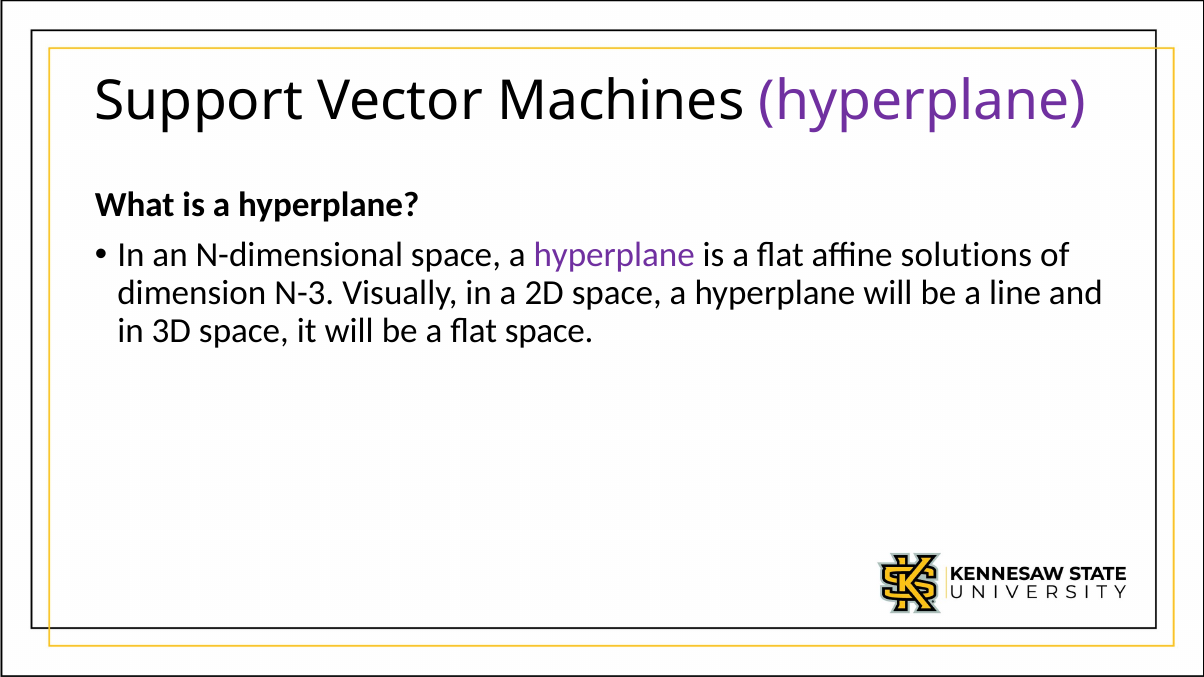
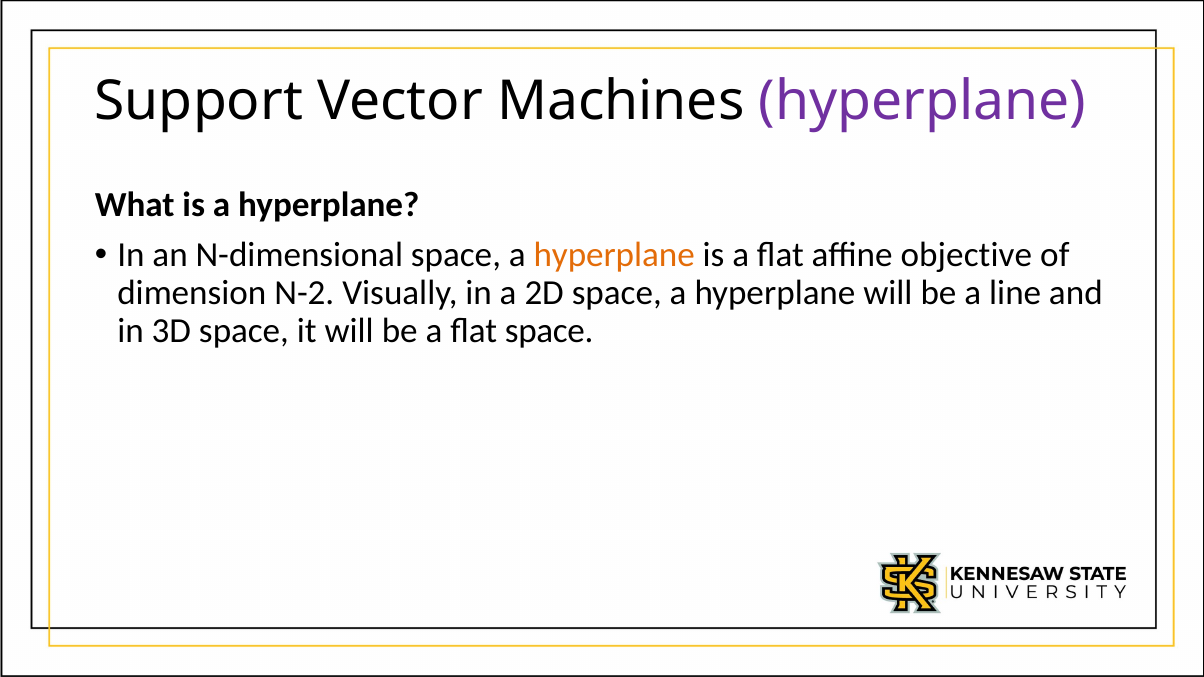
hyperplane at (614, 256) colour: purple -> orange
solutions: solutions -> objective
N-3: N-3 -> N-2
